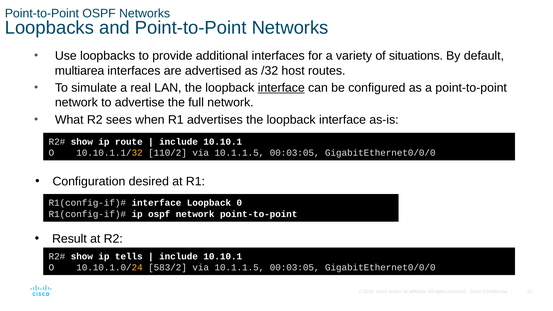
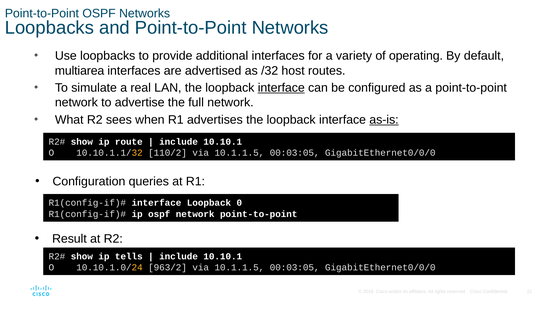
situations: situations -> operating
as-is underline: none -> present
desired: desired -> queries
583/2: 583/2 -> 963/2
